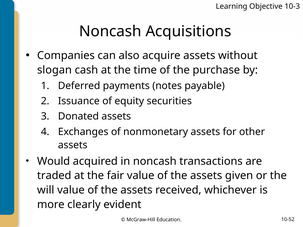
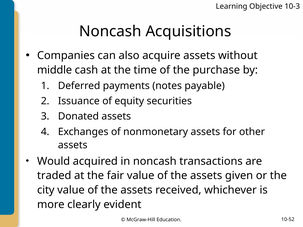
slogan: slogan -> middle
will: will -> city
